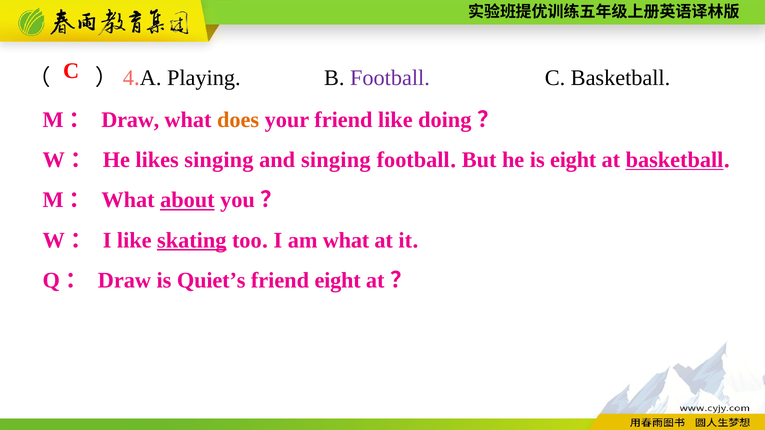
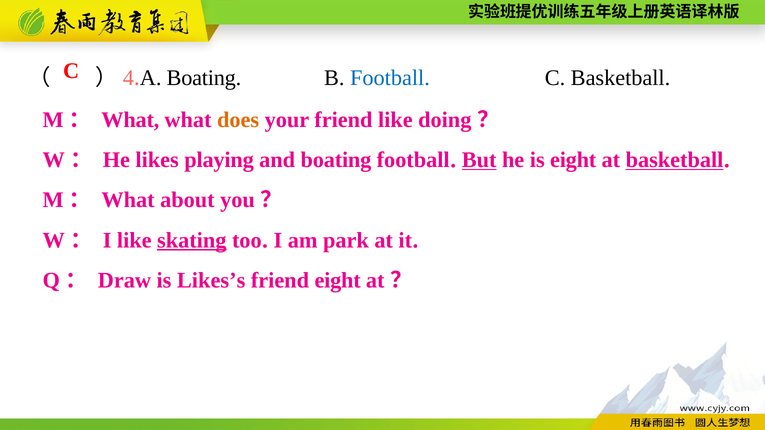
Playing at (204, 78): Playing -> Boating
Football at (390, 78) colour: purple -> blue
Draw at (130, 120): Draw -> What
likes singing: singing -> playing
and singing: singing -> boating
But underline: none -> present
about underline: present -> none
am what: what -> park
Quiet’s: Quiet’s -> Likes’s
